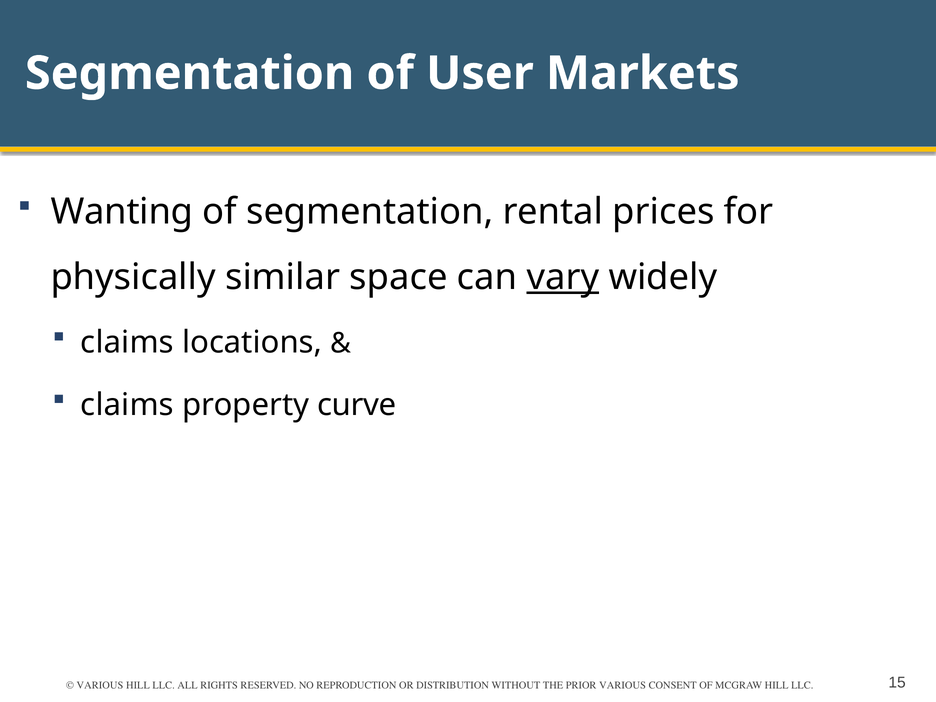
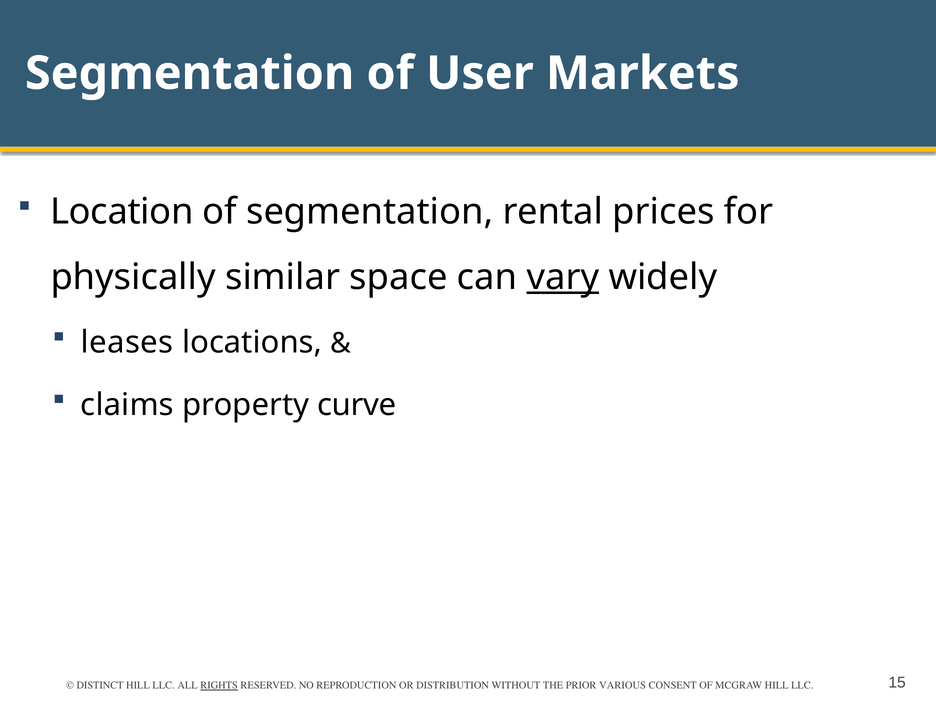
Wanting: Wanting -> Location
claims at (127, 342): claims -> leases
VARIOUS at (100, 686): VARIOUS -> DISTINCT
RIGHTS underline: none -> present
